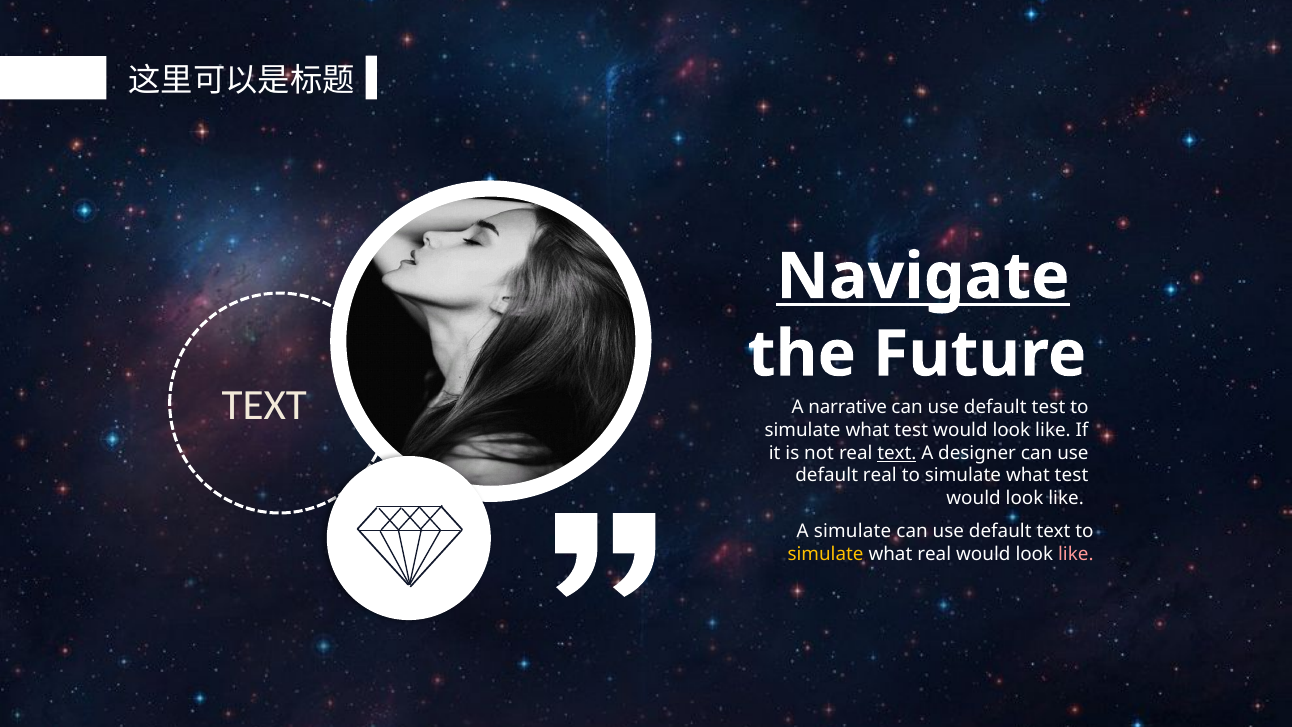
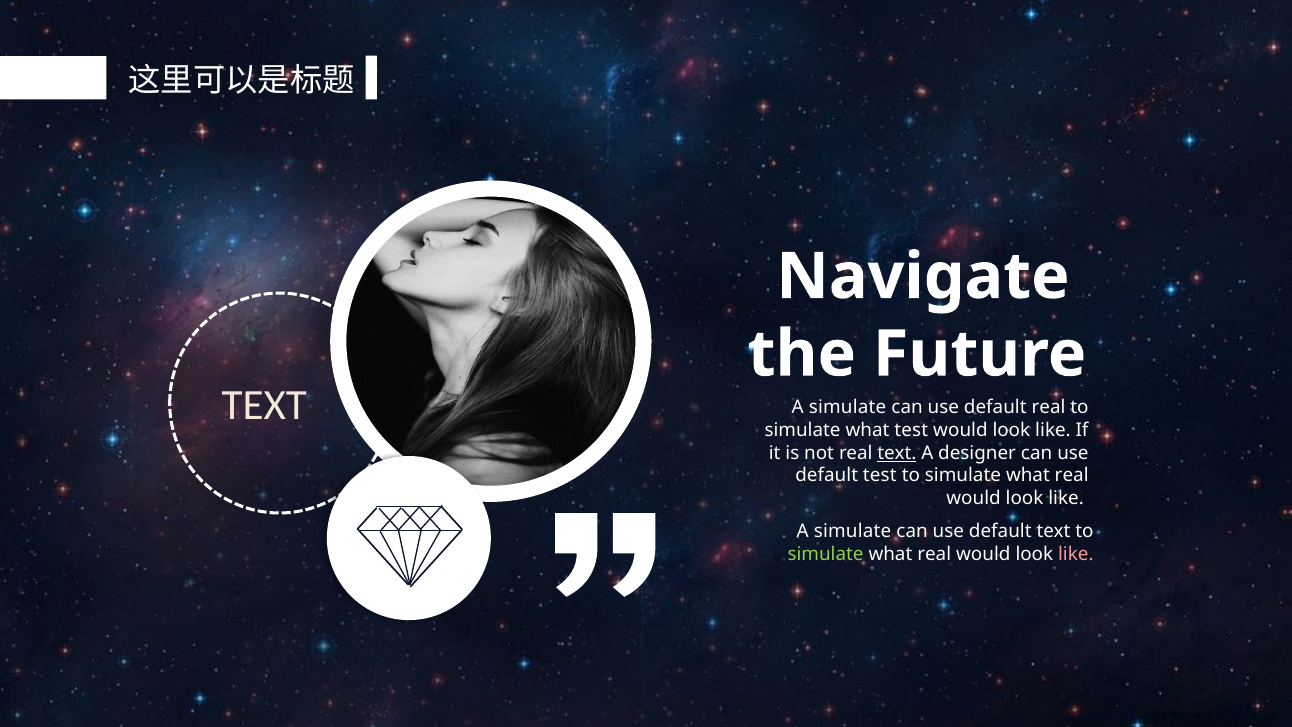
Navigate underline: present -> none
narrative at (848, 408): narrative -> simulate
default test: test -> real
default real: real -> test
test at (1072, 475): test -> real
simulate at (826, 554) colour: yellow -> light green
